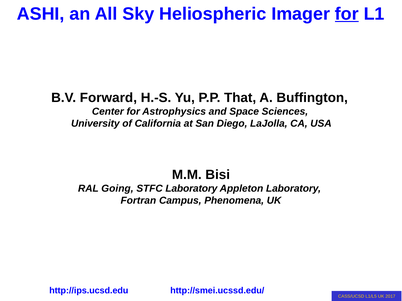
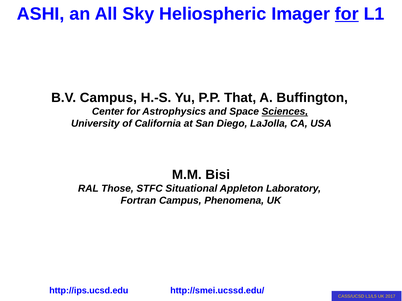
B.V Forward: Forward -> Campus
Sciences underline: none -> present
Going: Going -> Those
STFC Laboratory: Laboratory -> Situational
